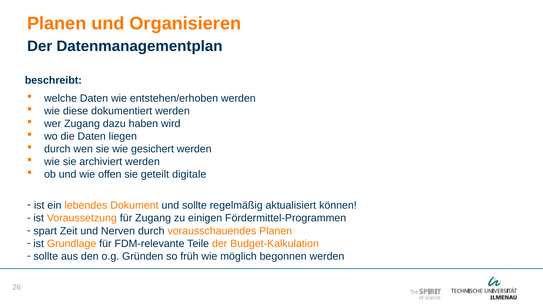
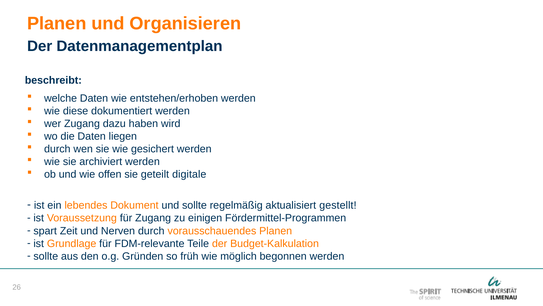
können: können -> gestellt
